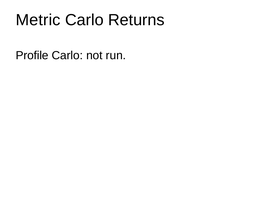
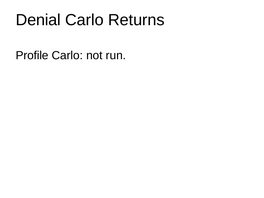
Metric: Metric -> Denial
